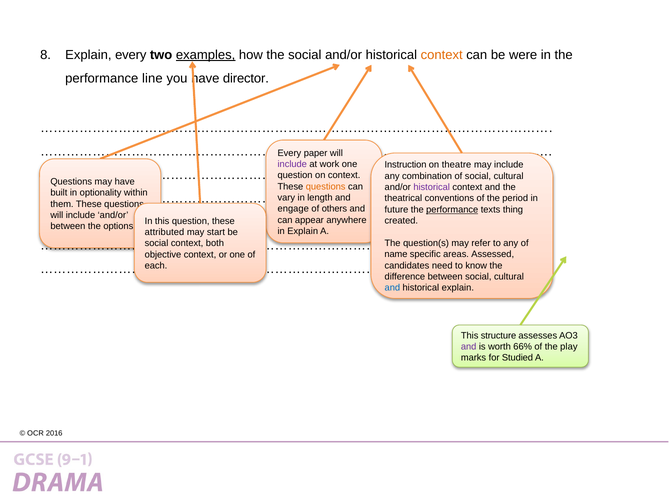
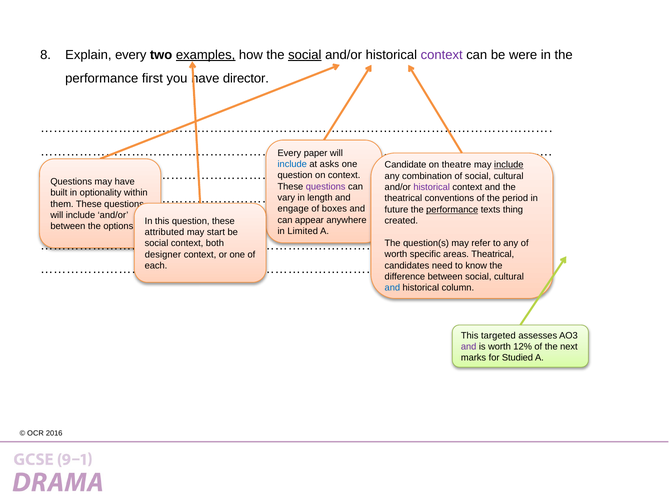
social at (305, 55) underline: none -> present
context at (442, 55) colour: orange -> purple
line: line -> first
include at (292, 164) colour: purple -> blue
work: work -> asks
Instruction: Instruction -> Candidate
include at (509, 165) underline: none -> present
questions at (326, 186) colour: orange -> purple
others: others -> boxes
in Explain: Explain -> Limited
name at (396, 254): name -> worth
areas Assessed: Assessed -> Theatrical
objective: objective -> designer
historical explain: explain -> column
structure: structure -> targeted
66%: 66% -> 12%
play: play -> next
